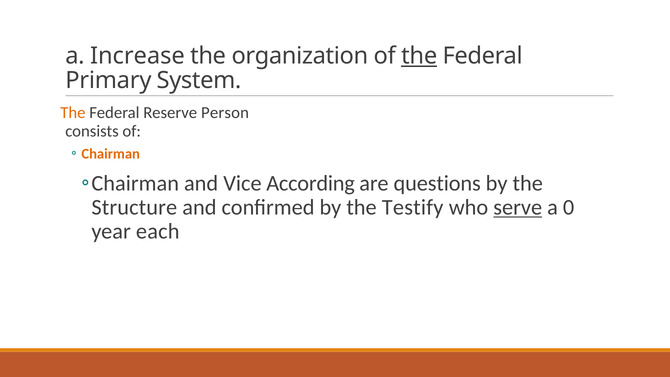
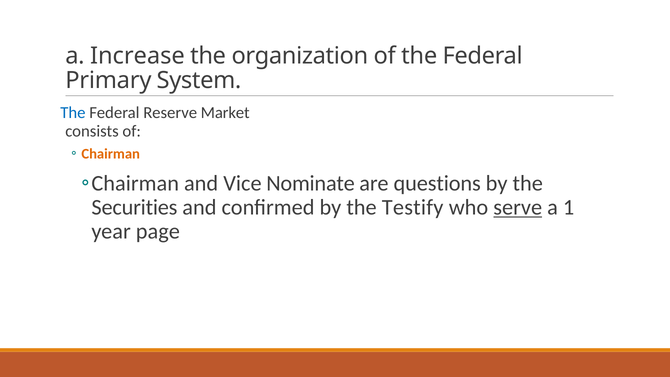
the at (419, 56) underline: present -> none
The at (73, 113) colour: orange -> blue
Person: Person -> Market
According: According -> Nominate
Structure: Structure -> Securities
0: 0 -> 1
each: each -> page
